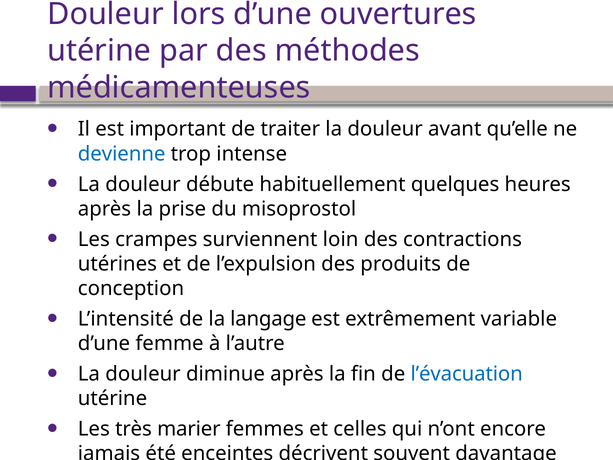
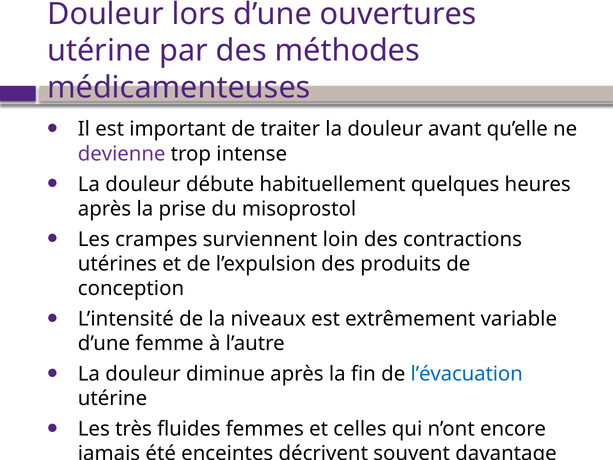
devienne colour: blue -> purple
langage: langage -> niveaux
marier: marier -> fluides
